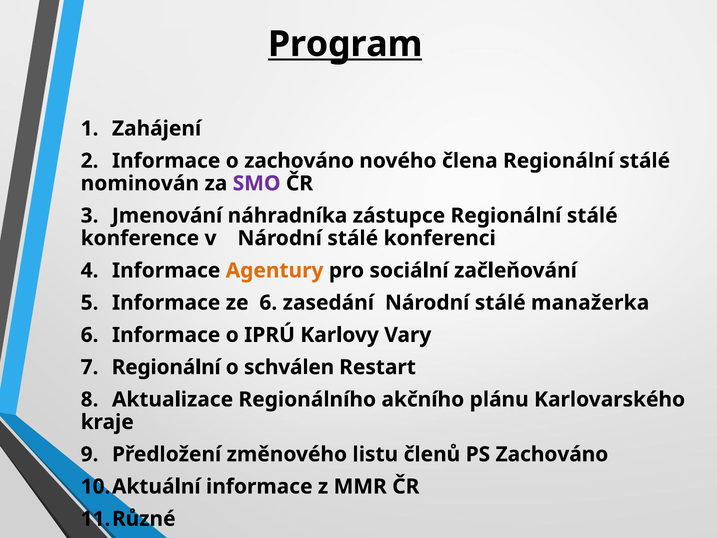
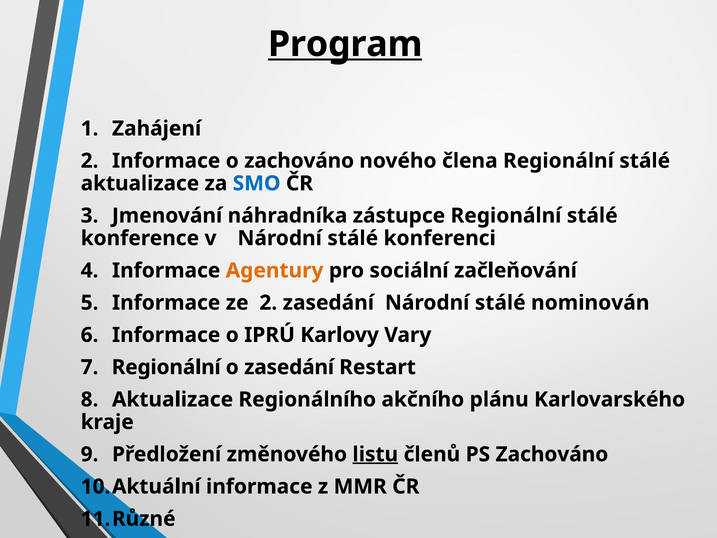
nominován at (140, 183): nominován -> aktualizace
SMO colour: purple -> blue
ze 6: 6 -> 2
manažerka: manažerka -> nominován
o schválen: schválen -> zasedání
listu underline: none -> present
